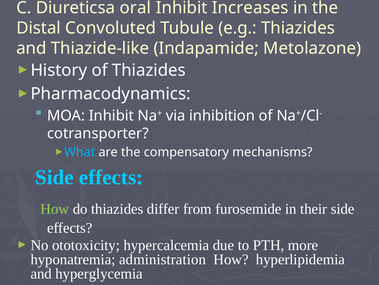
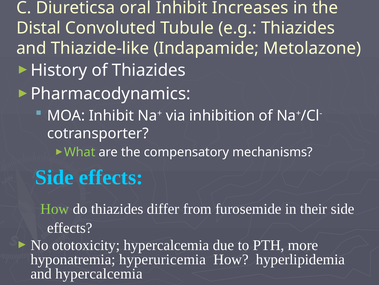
What colour: light blue -> light green
administration: administration -> hyperuricemia
and hyperglycemia: hyperglycemia -> hypercalcemia
